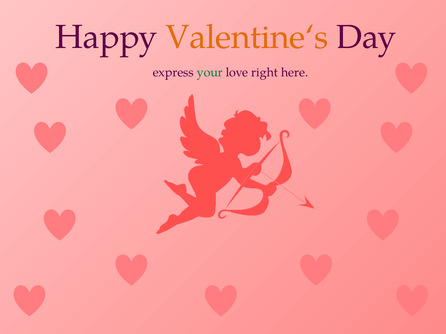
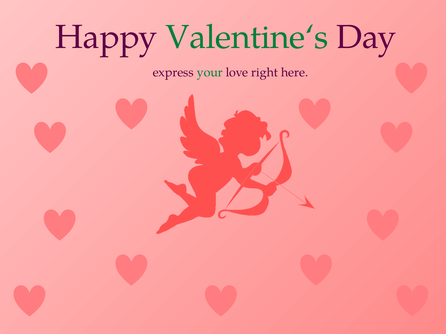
Valentine‘s colour: orange -> green
